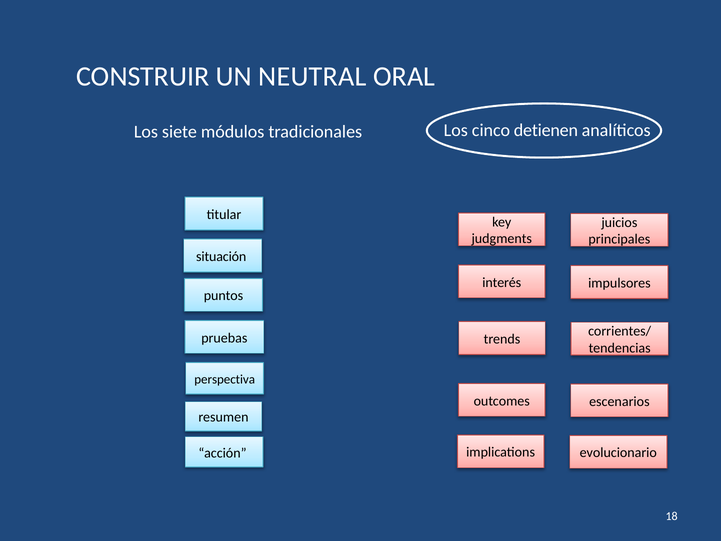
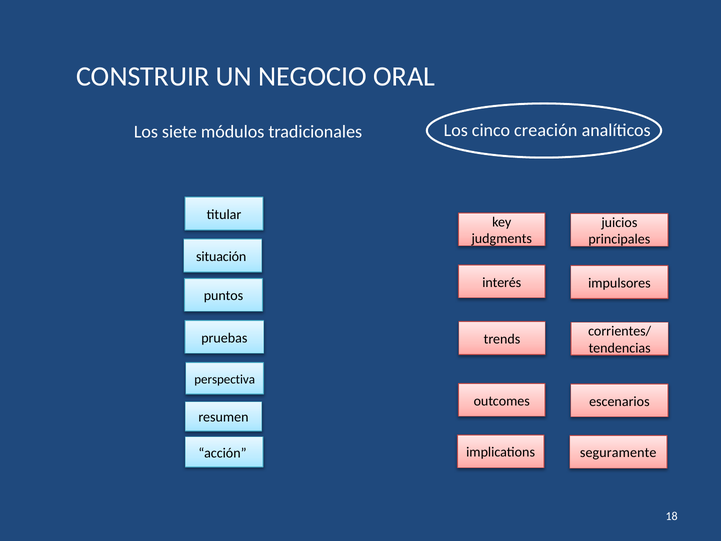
NEUTRAL: NEUTRAL -> NEGOCIO
detienen: detienen -> creación
evolucionario: evolucionario -> seguramente
